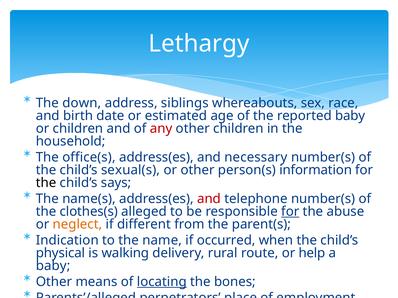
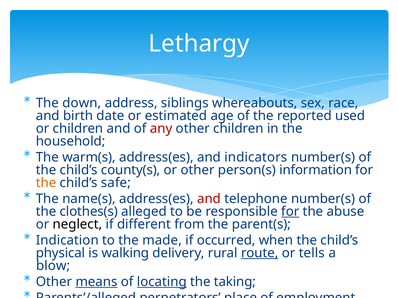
reported baby: baby -> used
office(s: office(s -> warm(s
necessary: necessary -> indicators
sexual(s: sexual(s -> county(s
the at (46, 183) colour: black -> orange
says: says -> safe
neglect colour: orange -> black
name: name -> made
route underline: none -> present
help: help -> tells
baby at (53, 266): baby -> blow
means underline: none -> present
bones: bones -> taking
